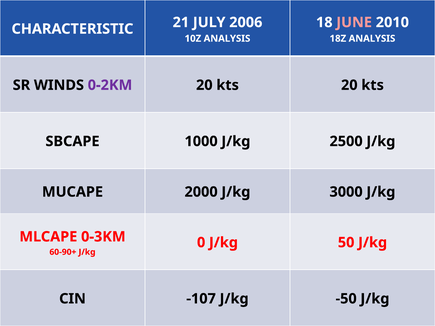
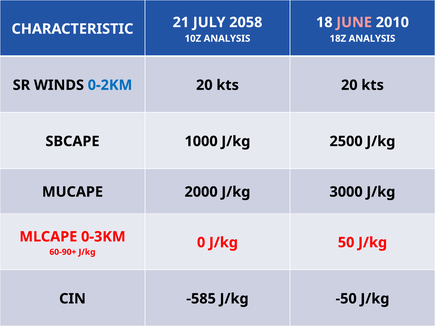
2006: 2006 -> 2058
0-2KM colour: purple -> blue
-107: -107 -> -585
